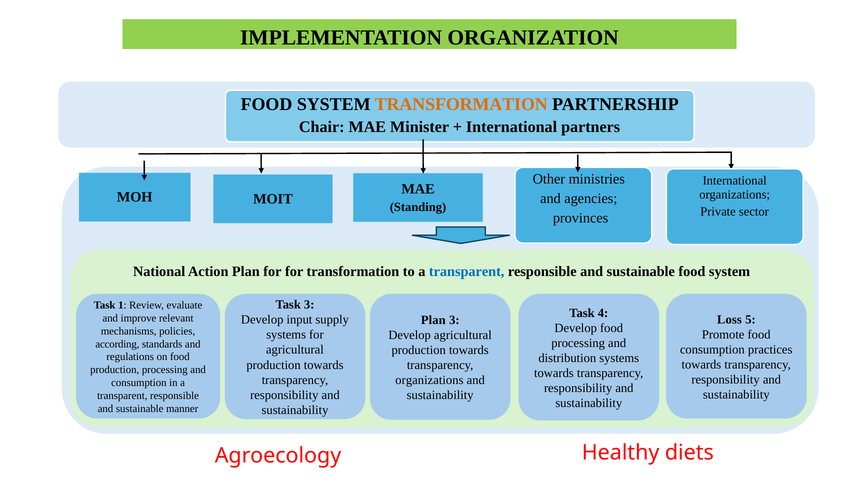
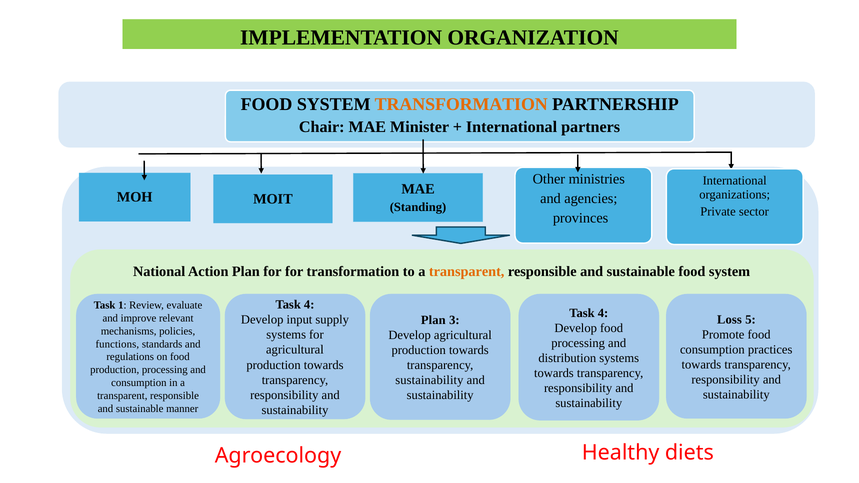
transparent at (467, 272) colour: blue -> orange
3 at (309, 305): 3 -> 4
according: according -> functions
organizations at (429, 380): organizations -> sustainability
